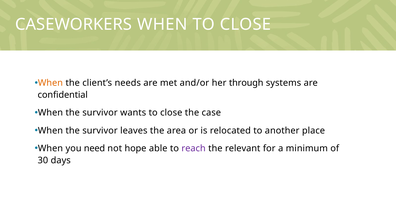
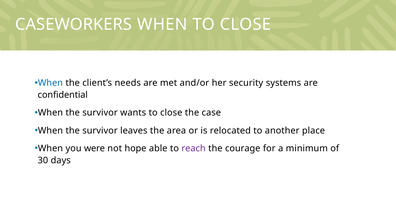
When at (50, 83) colour: orange -> blue
through: through -> security
need: need -> were
relevant: relevant -> courage
